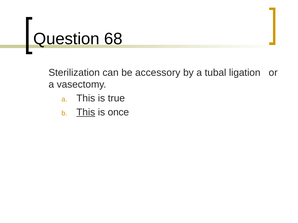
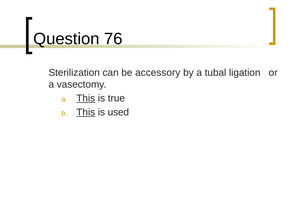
68: 68 -> 76
This at (86, 99) underline: none -> present
once: once -> used
